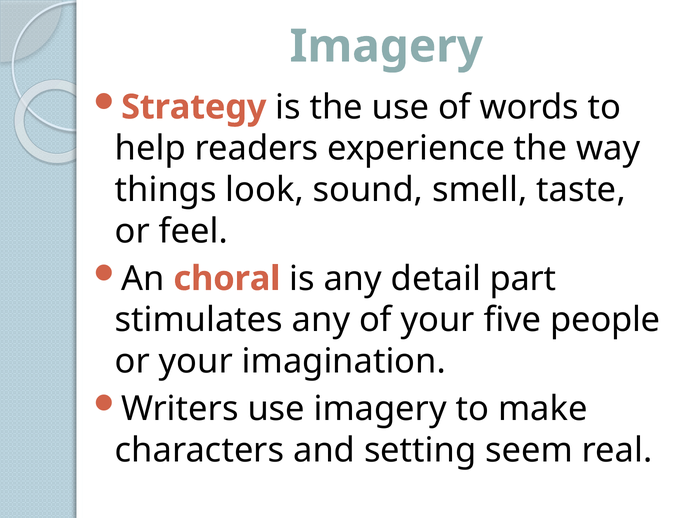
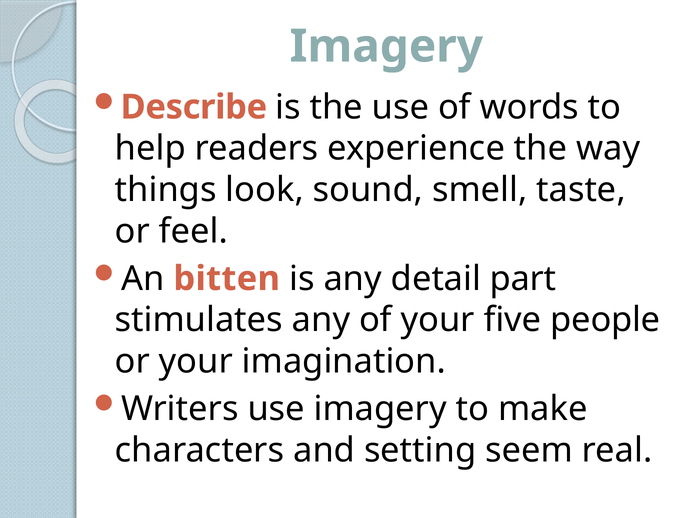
Strategy: Strategy -> Describe
choral: choral -> bitten
